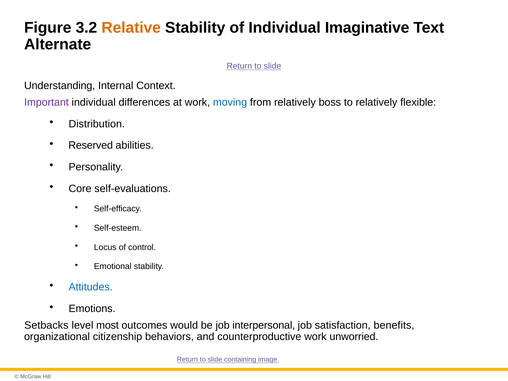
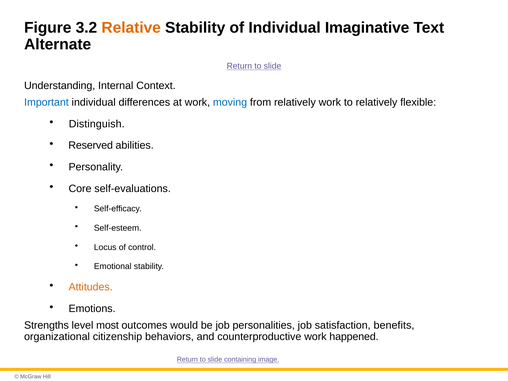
Important colour: purple -> blue
relatively boss: boss -> work
Distribution: Distribution -> Distinguish
Attitudes colour: blue -> orange
Setbacks: Setbacks -> Strengths
interpersonal: interpersonal -> personalities
unworried: unworried -> happened
